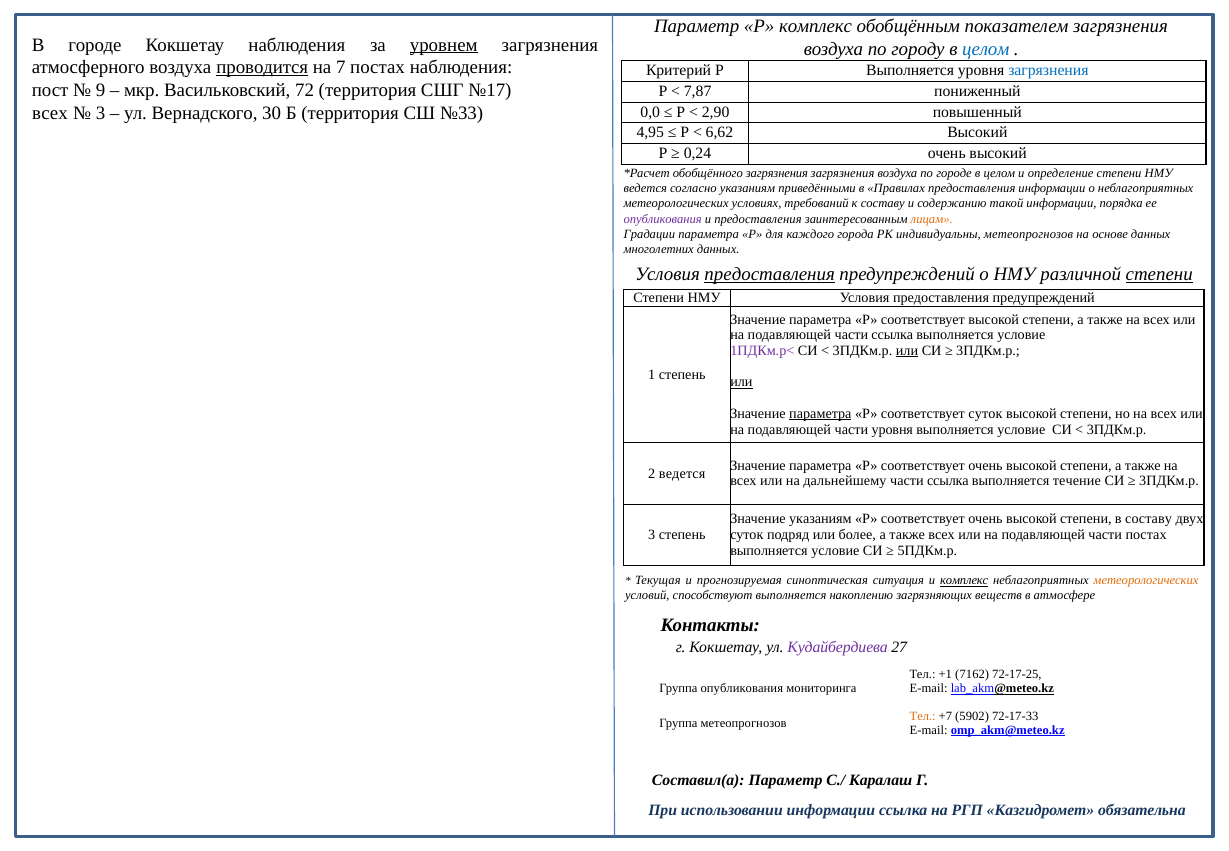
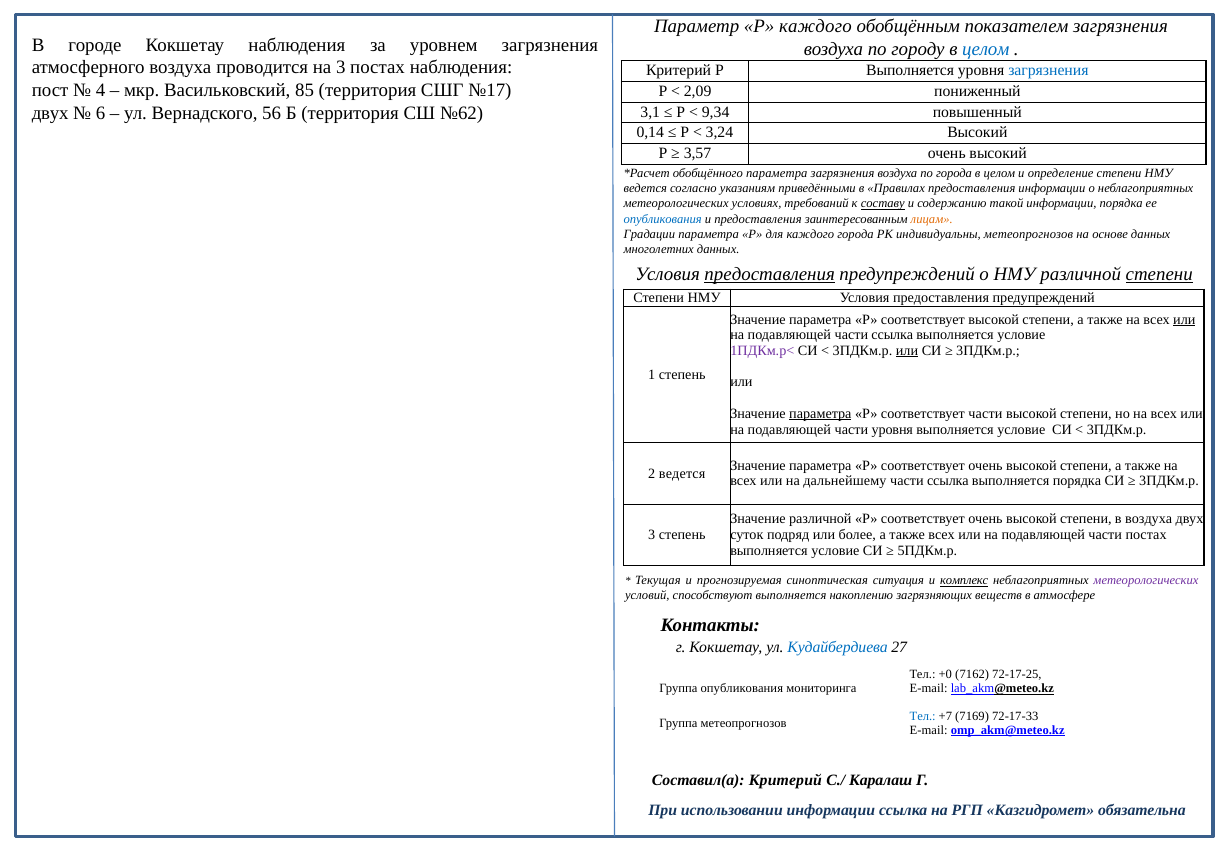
Р комплекс: комплекс -> каждого
уровнем underline: present -> none
проводится underline: present -> none
на 7: 7 -> 3
9: 9 -> 4
72: 72 -> 85
7,87: 7,87 -> 2,09
всех at (50, 113): всех -> двух
3 at (100, 113): 3 -> 6
30: 30 -> 56
№33: №33 -> №62
0,0: 0,0 -> 3,1
2,90: 2,90 -> 9,34
4,95: 4,95 -> 0,14
6,62: 6,62 -> 3,24
0,24: 0,24 -> 3,57
обобщённого загрязнения: загрязнения -> параметра
по городе: городе -> города
составу at (883, 204) underline: none -> present
опубликования at (663, 219) colour: purple -> blue
или at (1184, 319) underline: none -> present
или at (741, 382) underline: present -> none
соответствует суток: суток -> части
выполняется течение: течение -> порядка
Значение указаниям: указаниям -> различной
в составу: составу -> воздуха
метеорологических at (1146, 581) colour: orange -> purple
Кудайбердиева colour: purple -> blue
+1: +1 -> +0
Тел at (923, 716) colour: orange -> blue
5902: 5902 -> 7169
Составил(а Параметр: Параметр -> Критерий
